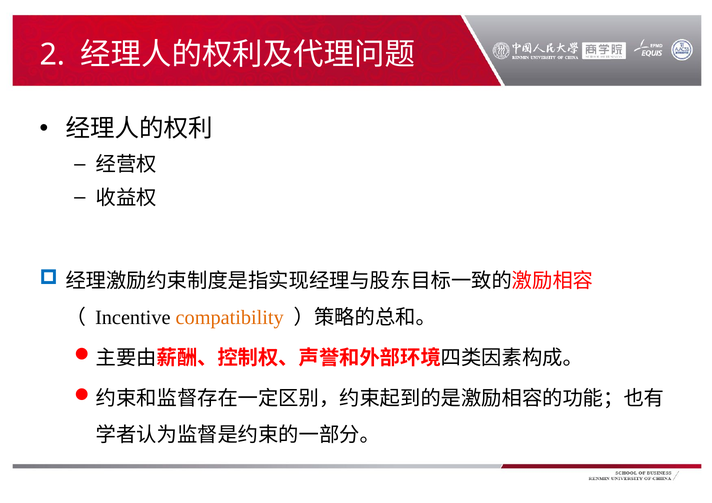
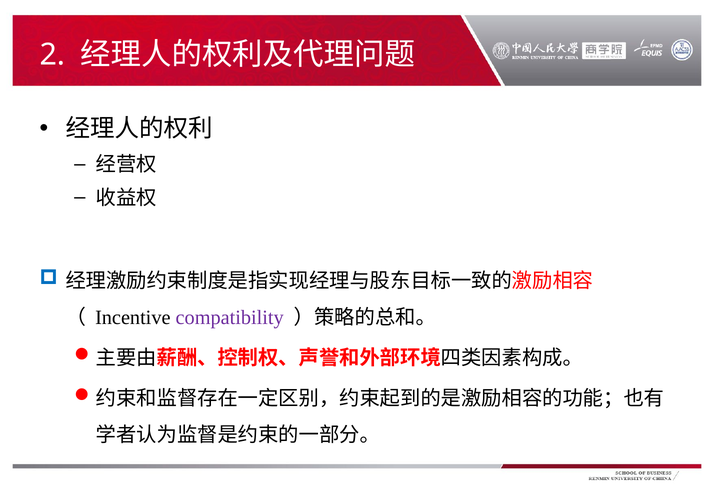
compatibility colour: orange -> purple
